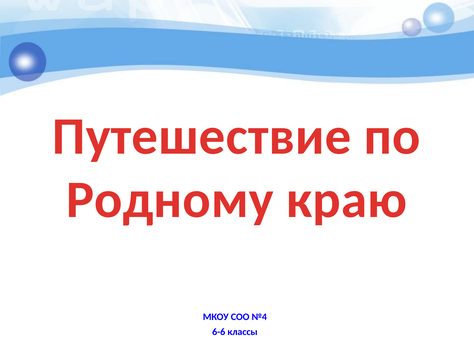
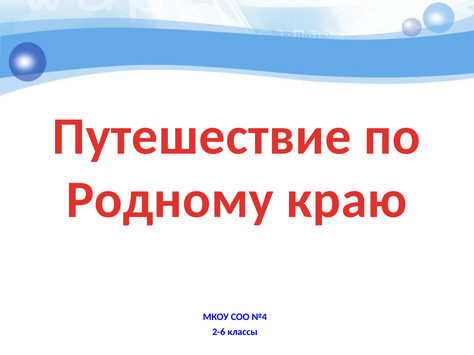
6-6: 6-6 -> 2-6
